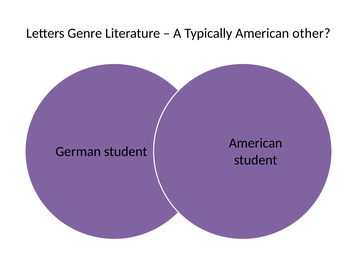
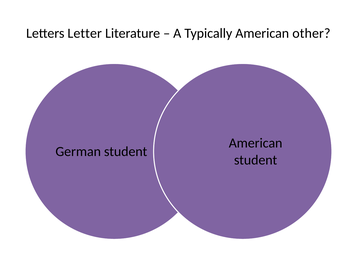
Genre: Genre -> Letter
